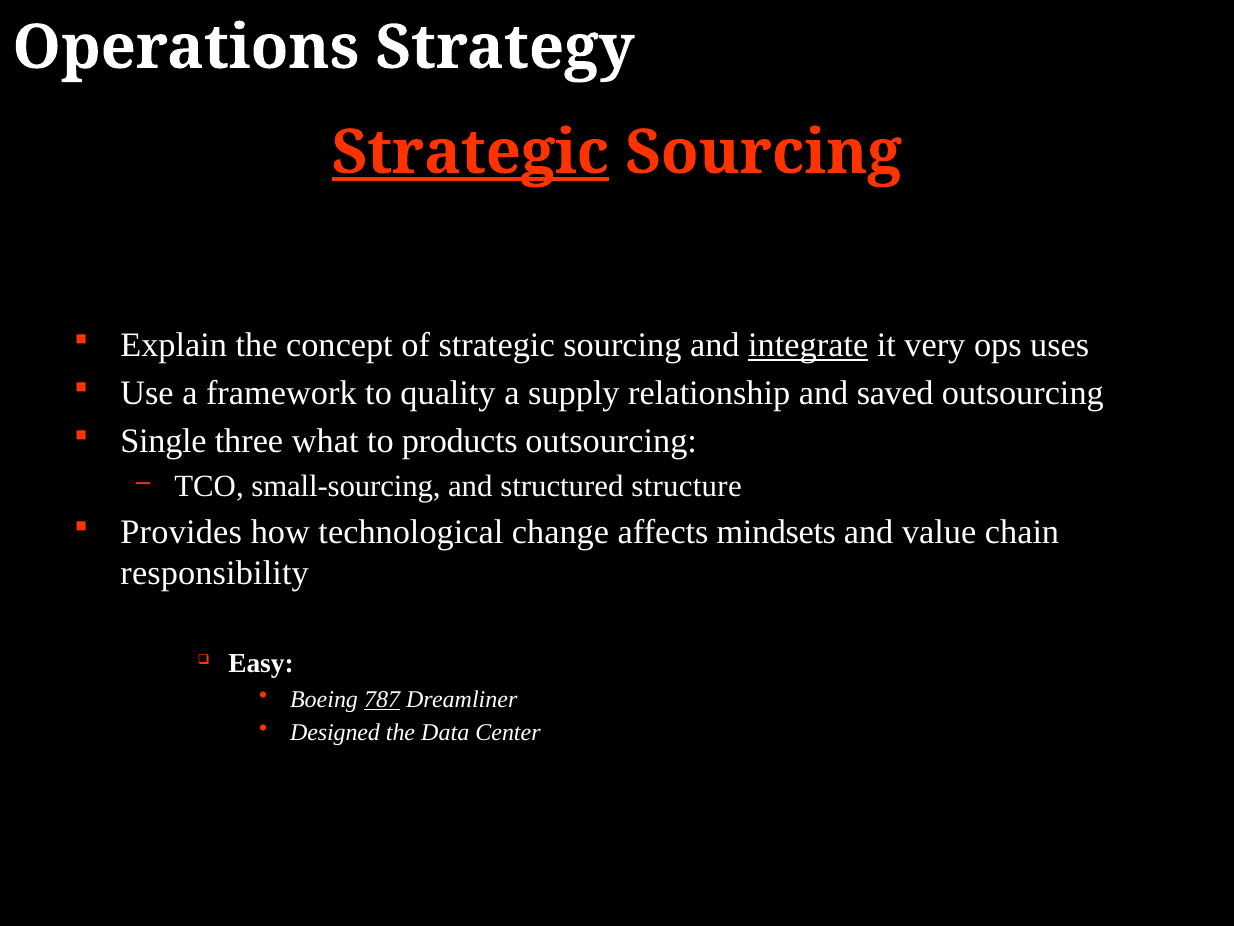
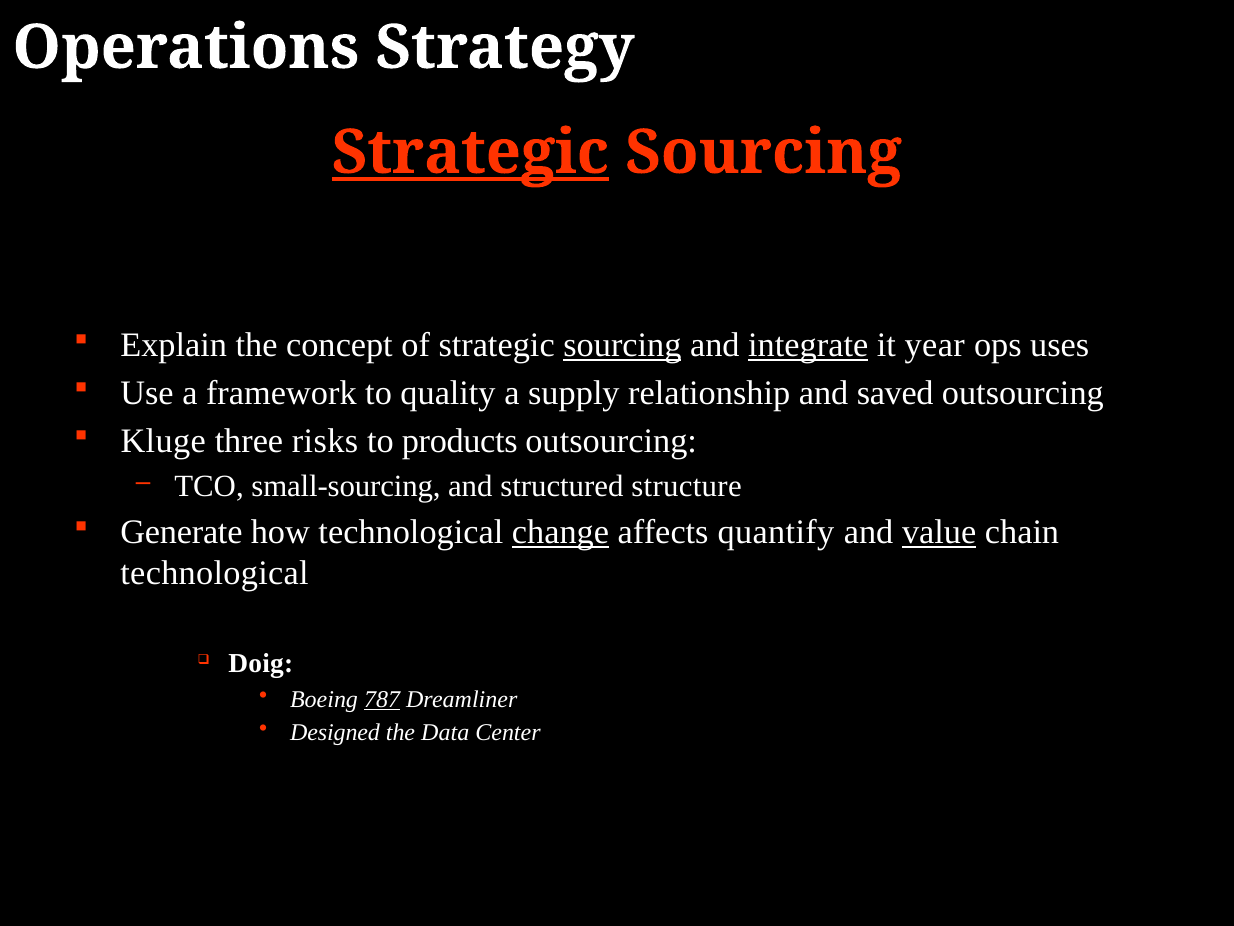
sourcing at (622, 345) underline: none -> present
very: very -> year
Single: Single -> Kluge
what: what -> risks
Provides: Provides -> Generate
change underline: none -> present
mindsets: mindsets -> quantify
value underline: none -> present
responsibility at (215, 573): responsibility -> technological
Easy: Easy -> Doig
